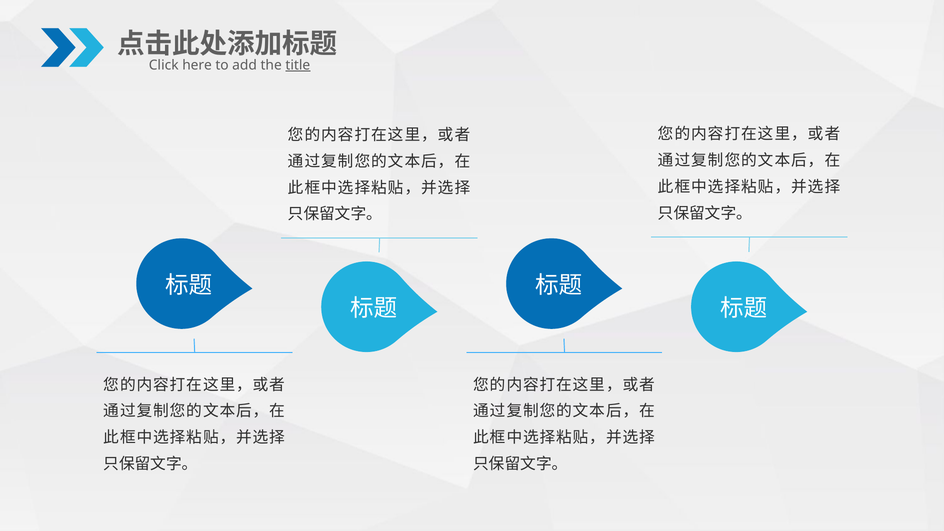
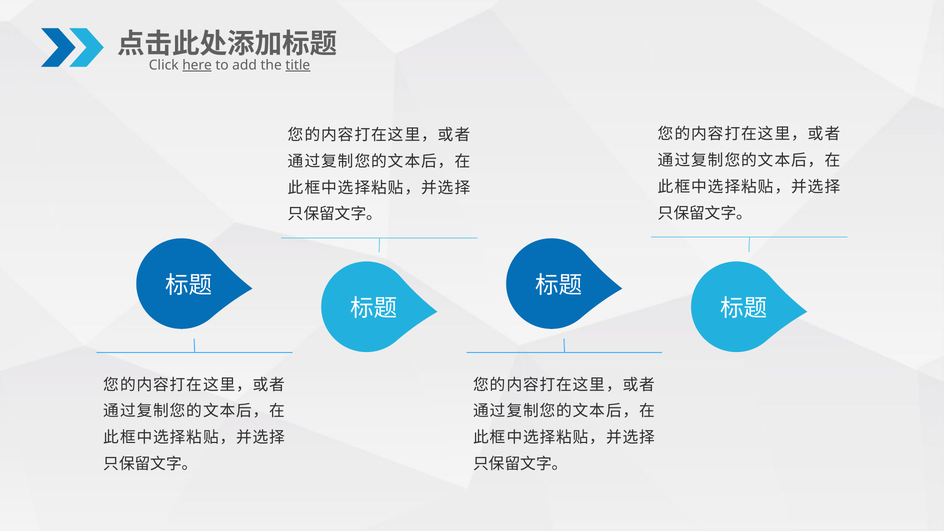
here underline: none -> present
